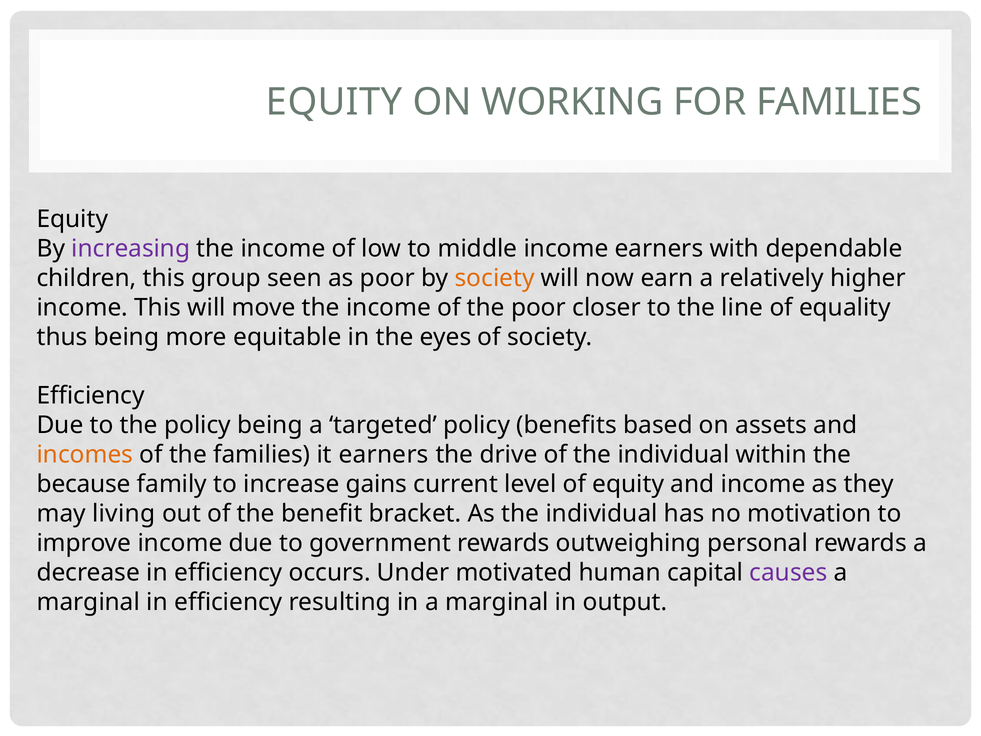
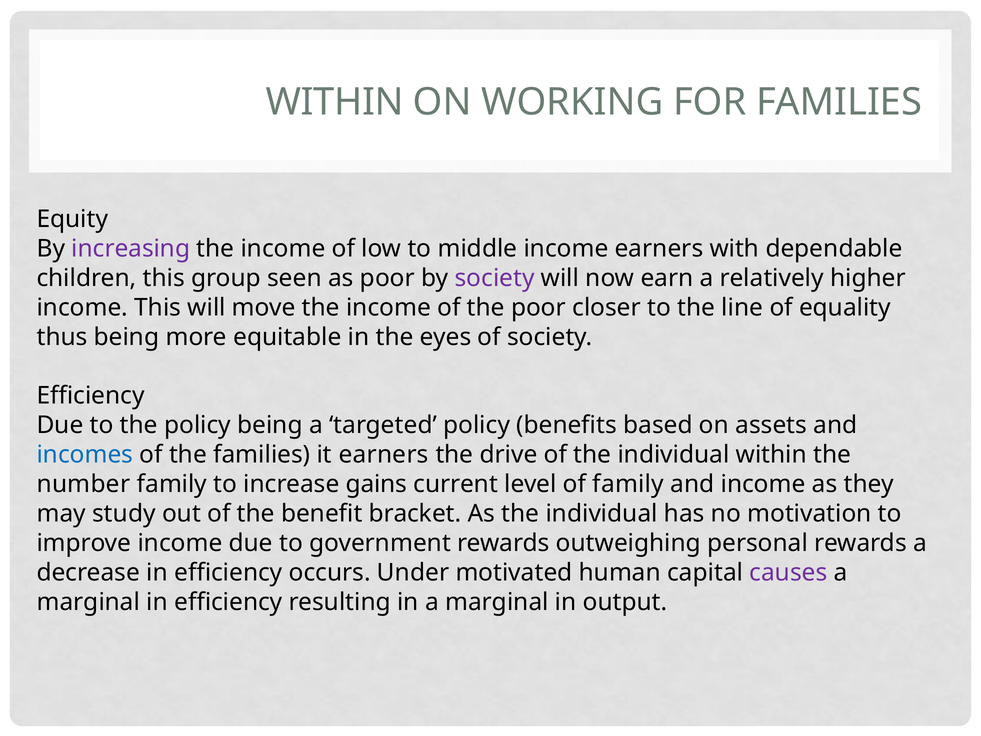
EQUITY at (334, 102): EQUITY -> WITHIN
society at (495, 278) colour: orange -> purple
incomes colour: orange -> blue
because: because -> number
of equity: equity -> family
living: living -> study
